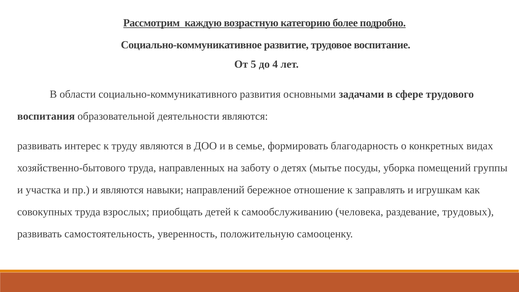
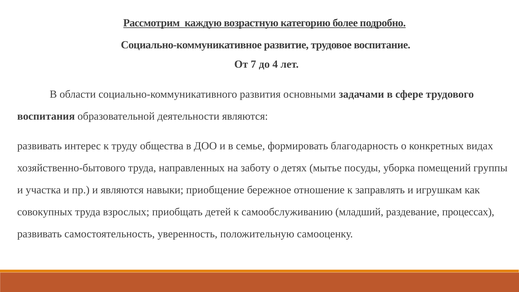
5: 5 -> 7
труду являются: являются -> общества
направлений: направлений -> приобщение
человека: человека -> младший
трудовых: трудовых -> процессах
